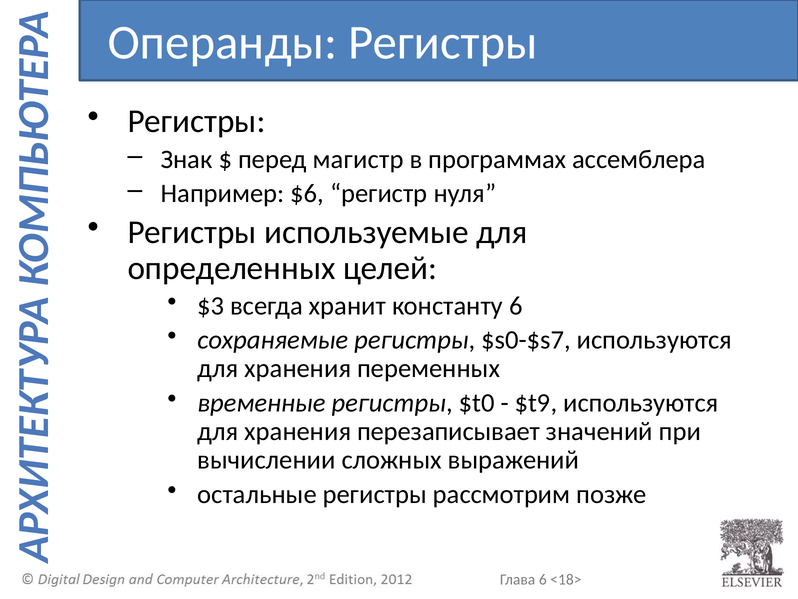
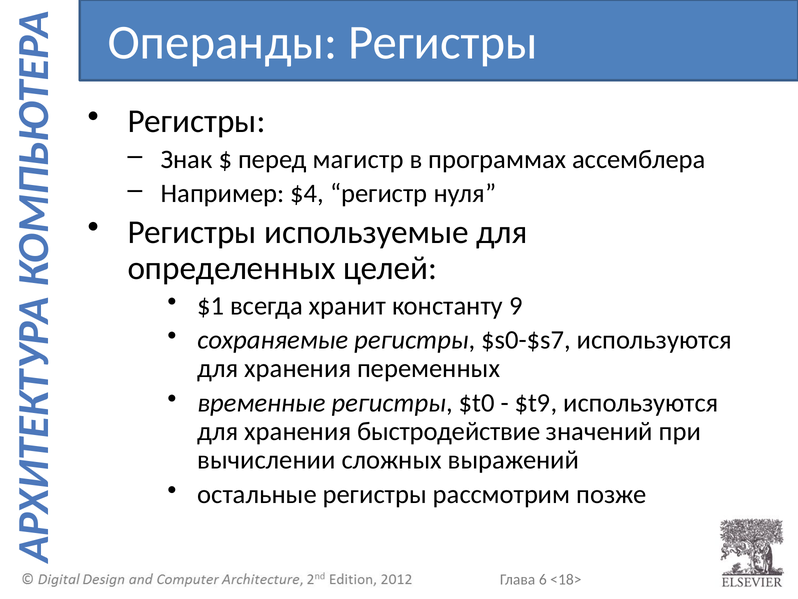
$6: $6 -> $4
$3: $3 -> $1
константу 6: 6 -> 9
перезаписывает: перезаписывает -> быстродействие
